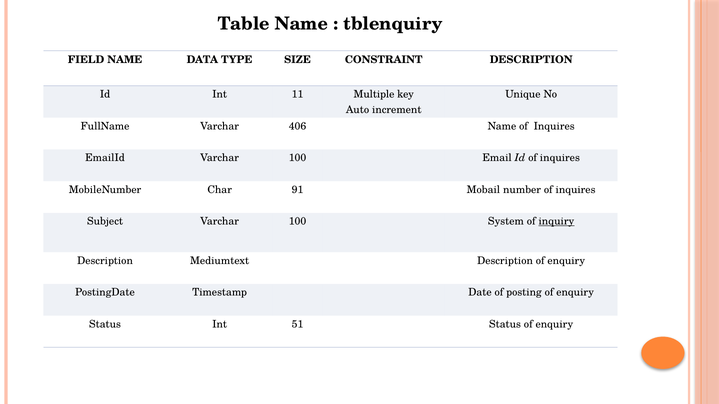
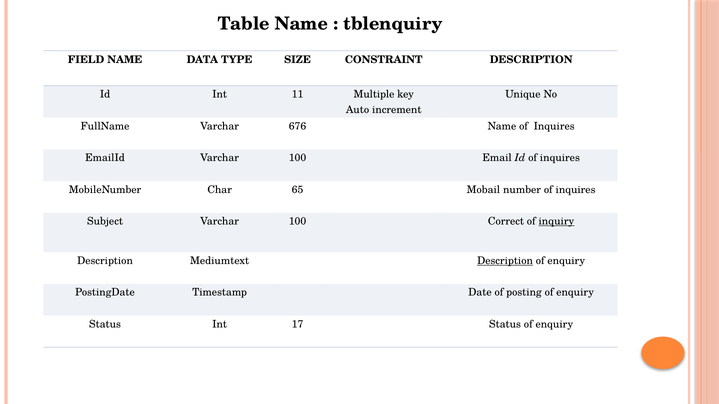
406: 406 -> 676
91: 91 -> 65
System: System -> Correct
Description at (505, 261) underline: none -> present
51: 51 -> 17
